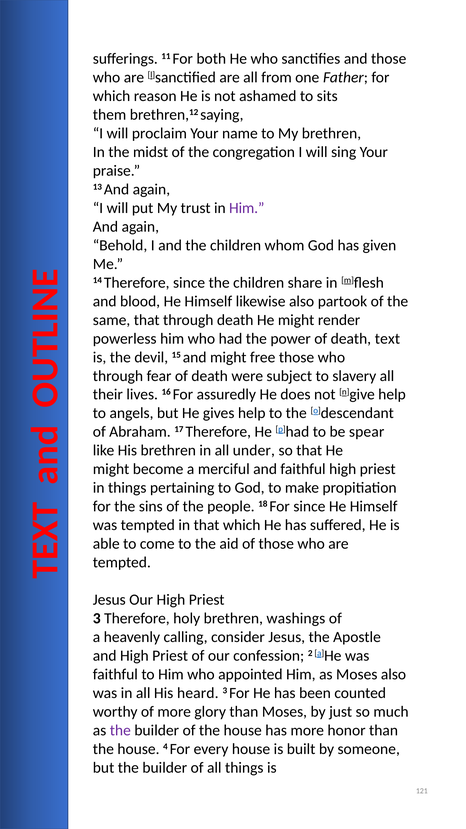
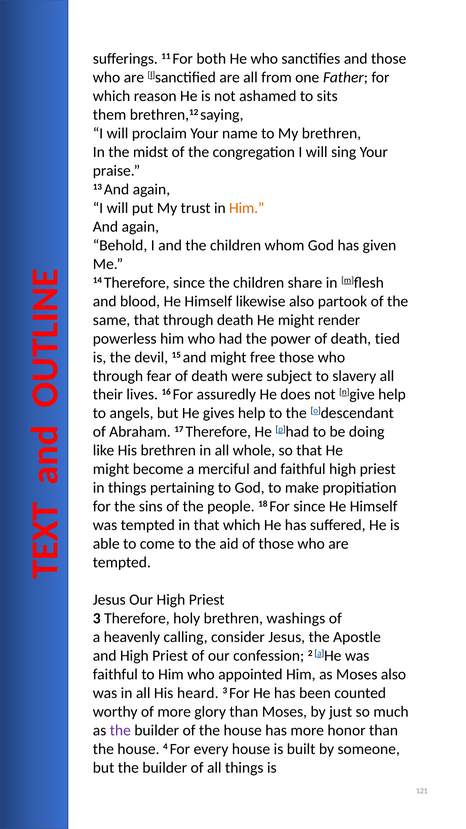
Him at (247, 208) colour: purple -> orange
text: text -> tied
spear: spear -> doing
under: under -> whole
